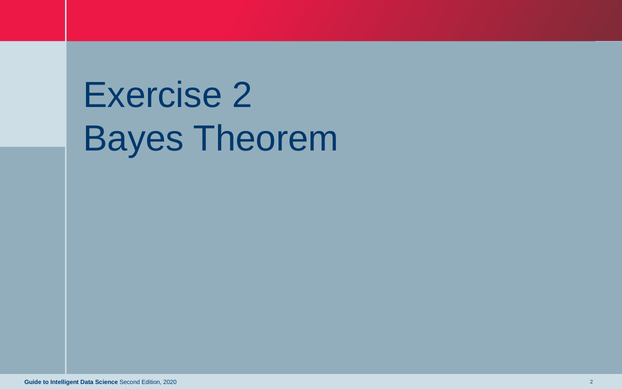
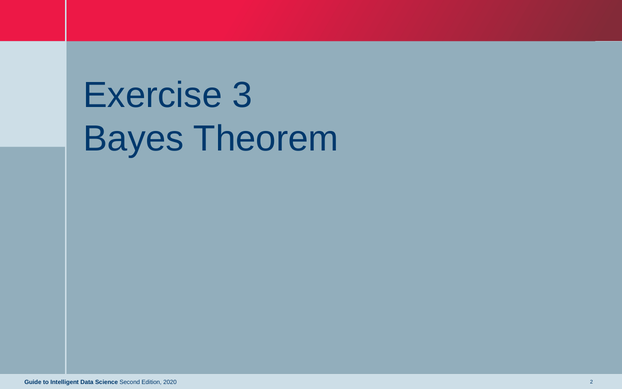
Exercise 2: 2 -> 3
